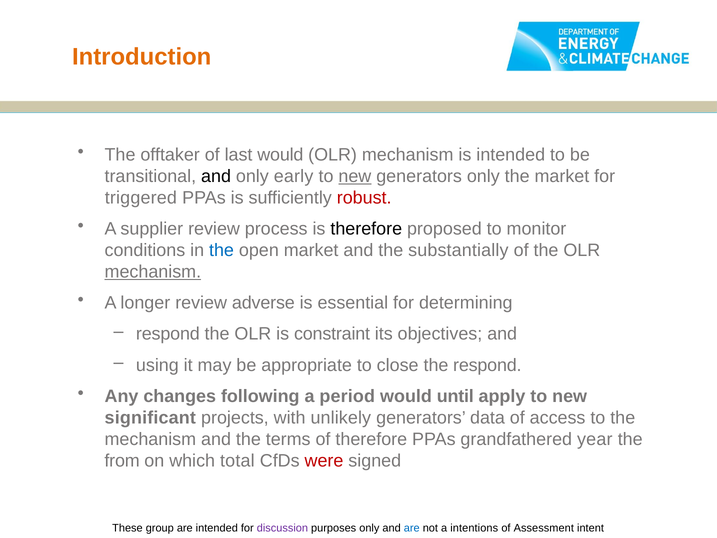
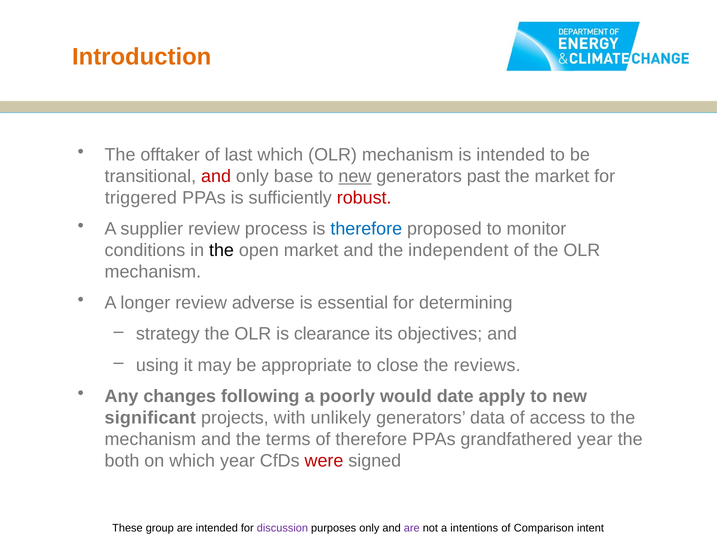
last would: would -> which
and at (216, 176) colour: black -> red
early: early -> base
generators only: only -> past
therefore at (366, 229) colour: black -> blue
the at (222, 250) colour: blue -> black
substantially: substantially -> independent
mechanism at (153, 272) underline: present -> none
respond at (168, 334): respond -> strategy
constraint: constraint -> clearance
the respond: respond -> reviews
period: period -> poorly
until: until -> date
from: from -> both
which total: total -> year
are at (412, 528) colour: blue -> purple
Assessment: Assessment -> Comparison
